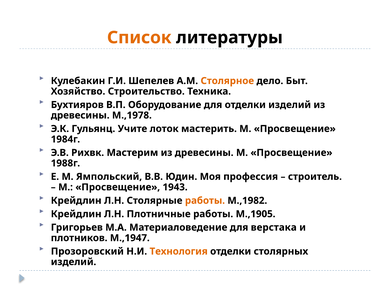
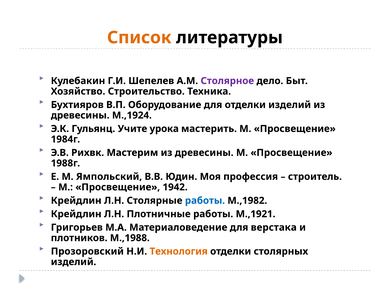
Столярное colour: orange -> purple
М.,1978: М.,1978 -> М.,1924
лоток: лоток -> урока
1943: 1943 -> 1942
работы at (205, 201) colour: orange -> blue
М.,1905: М.,1905 -> М.,1921
М.,1947: М.,1947 -> М.,1988
